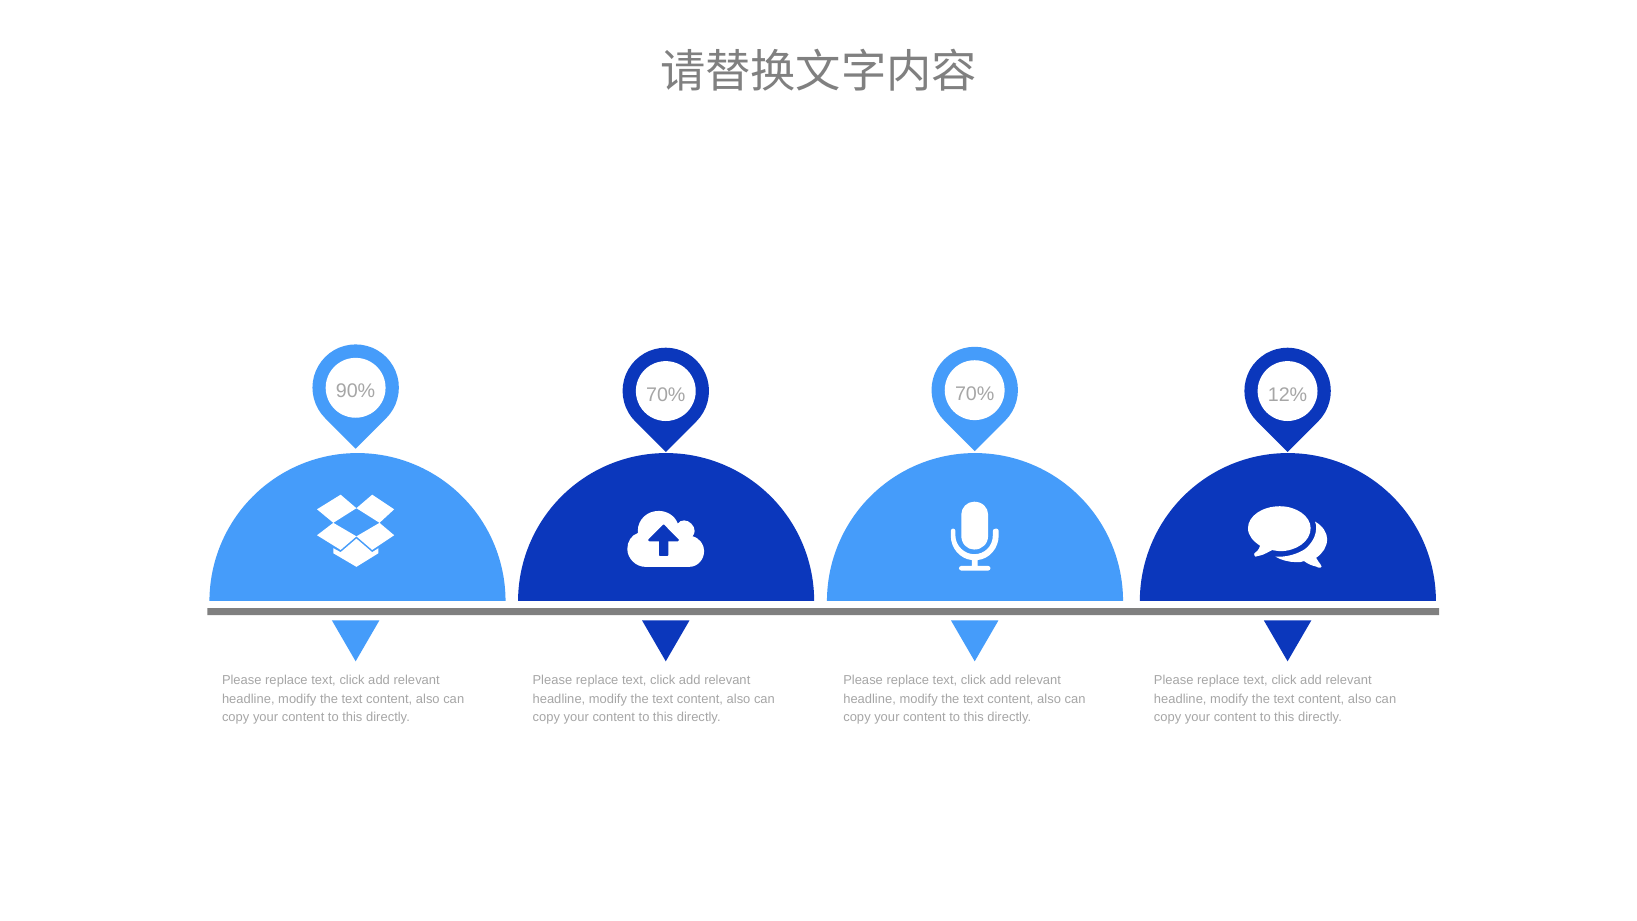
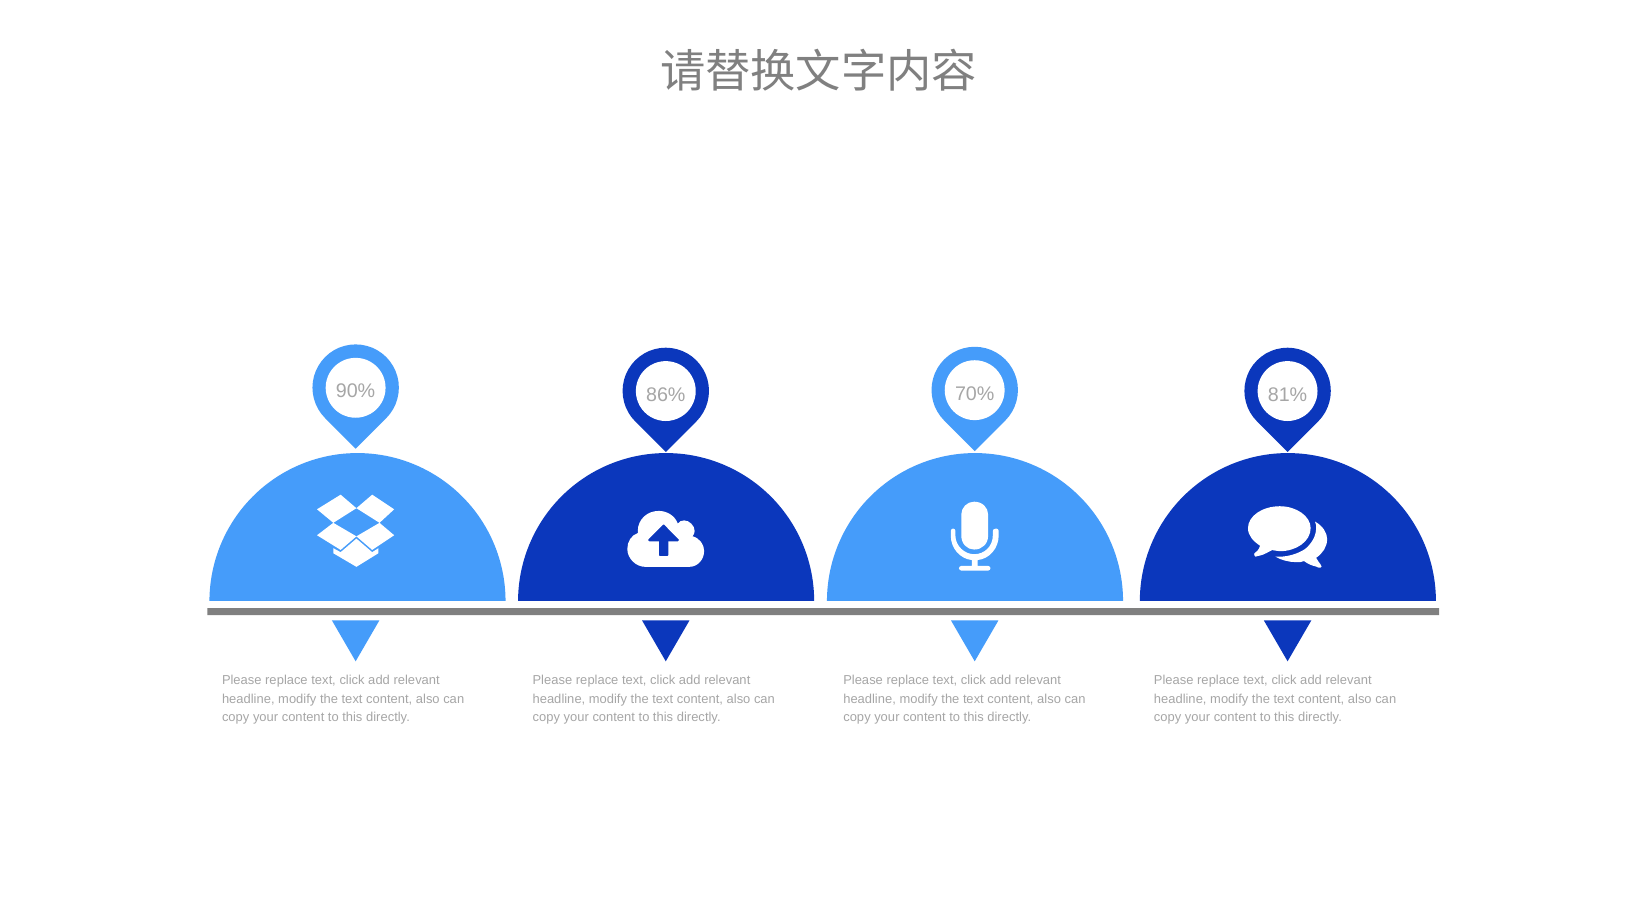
90% 70%: 70% -> 86%
12%: 12% -> 81%
